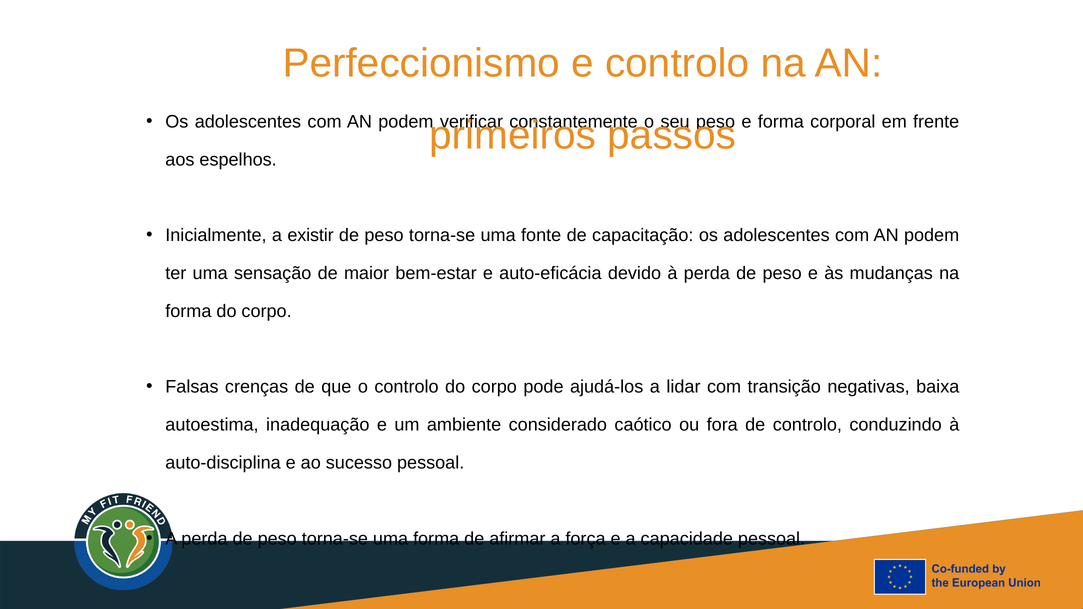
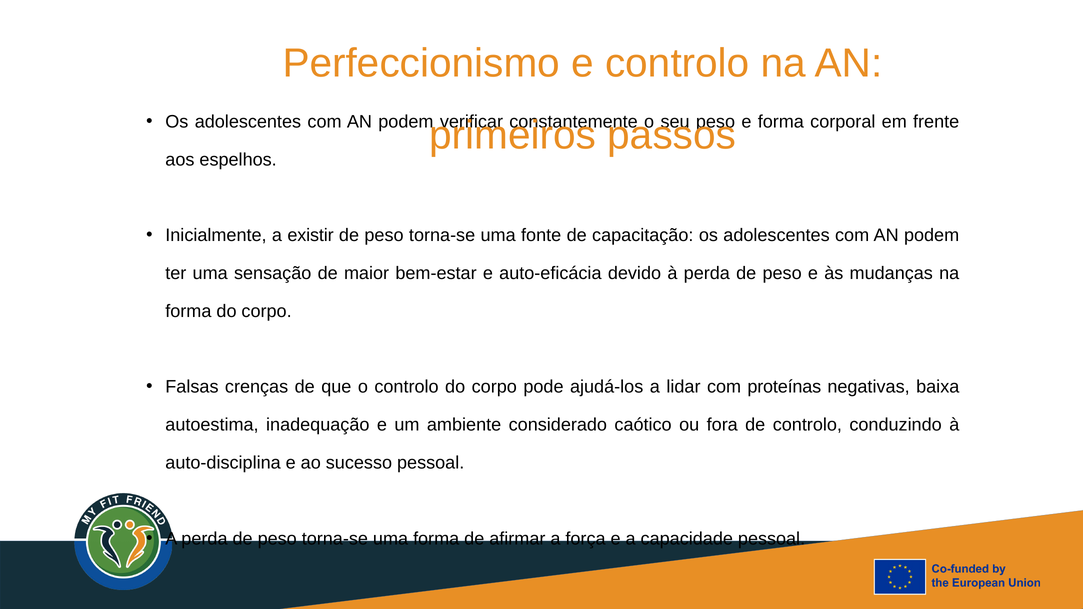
transição: transição -> proteínas
